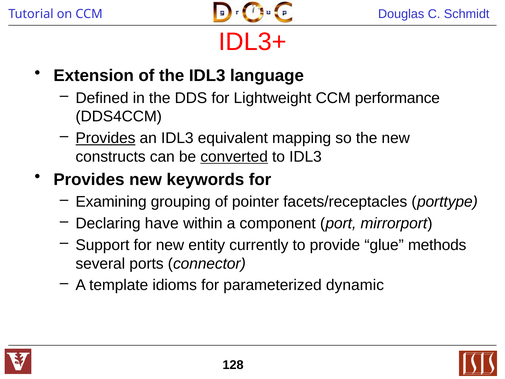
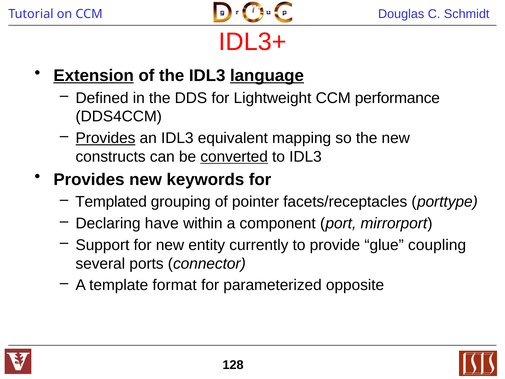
Extension underline: none -> present
language underline: none -> present
Examining: Examining -> Templated
methods: methods -> coupling
idioms: idioms -> format
dynamic: dynamic -> opposite
